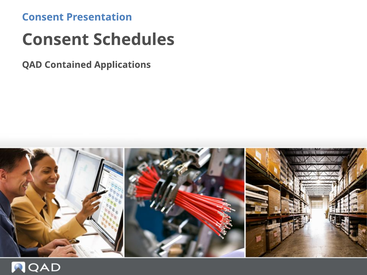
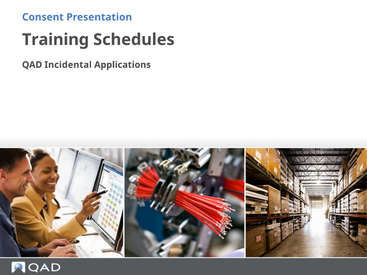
Consent at (55, 40): Consent -> Training
Contained: Contained -> Incidental
